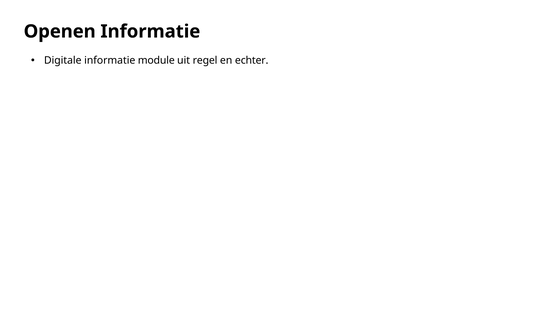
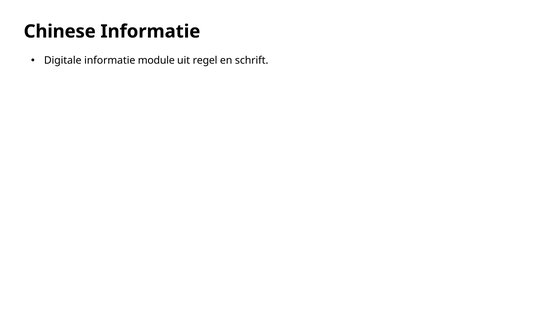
Openen: Openen -> Chinese
echter: echter -> schrift
